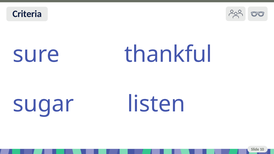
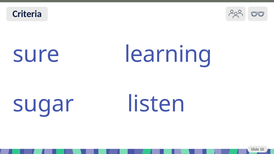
thankful: thankful -> learning
